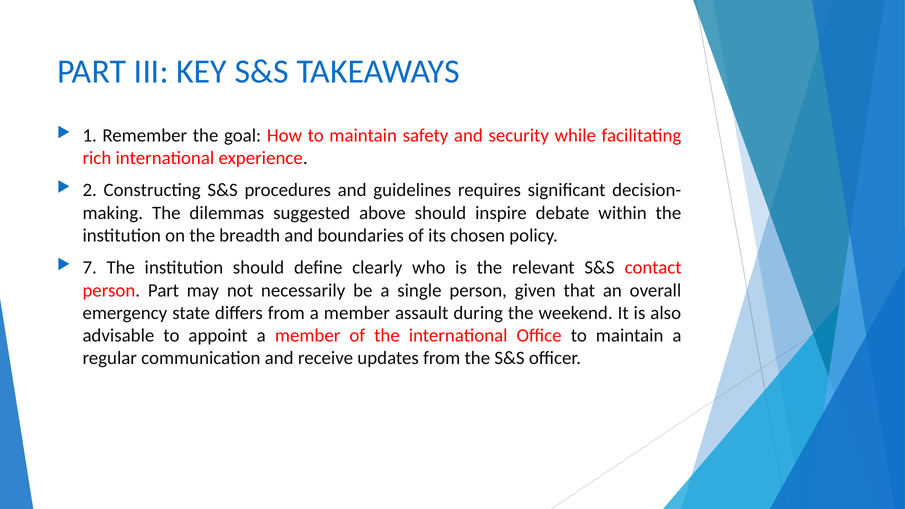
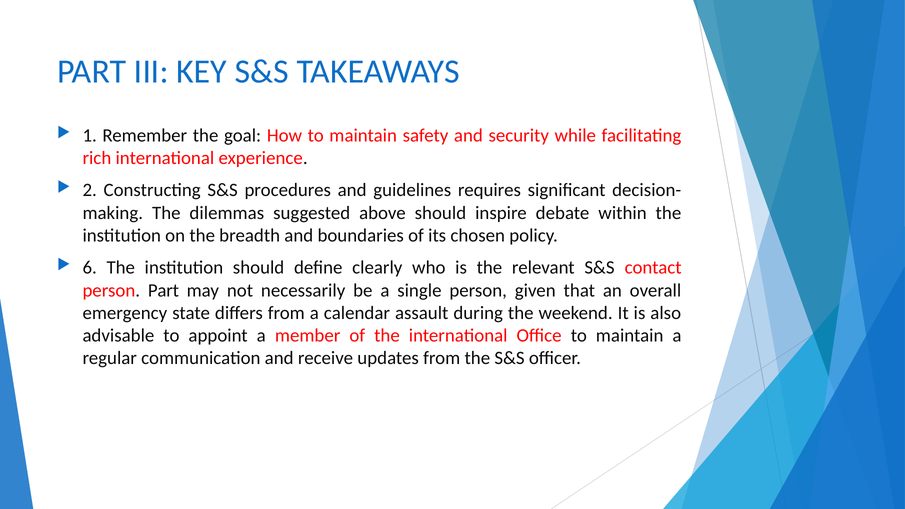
7: 7 -> 6
from a member: member -> calendar
